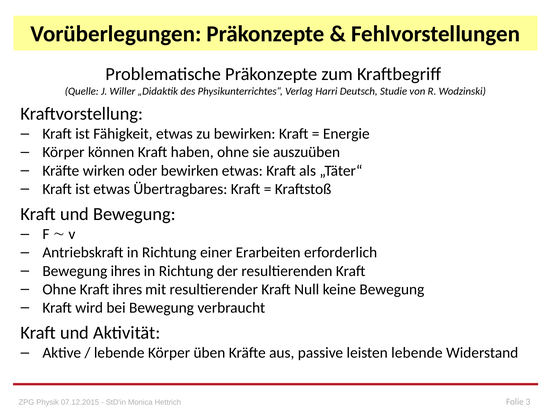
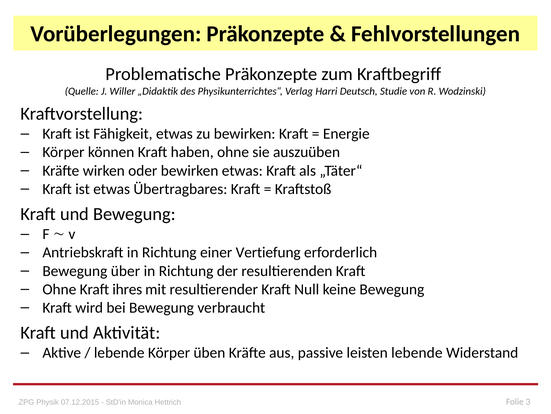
Erarbeiten: Erarbeiten -> Vertiefung
Bewegung ihres: ihres -> über
